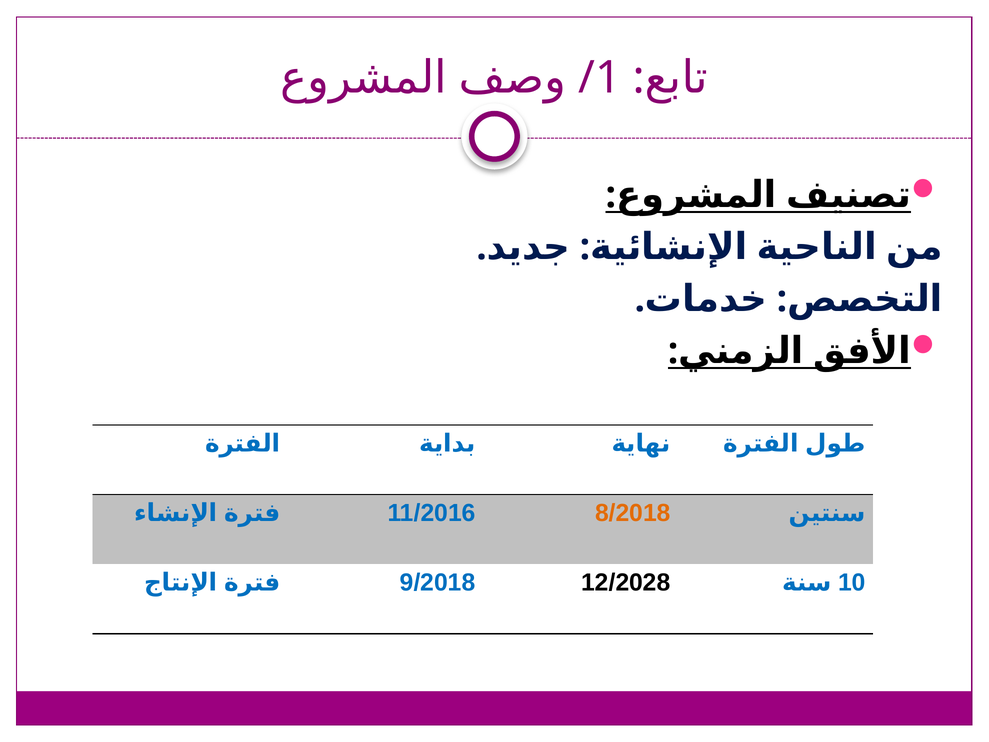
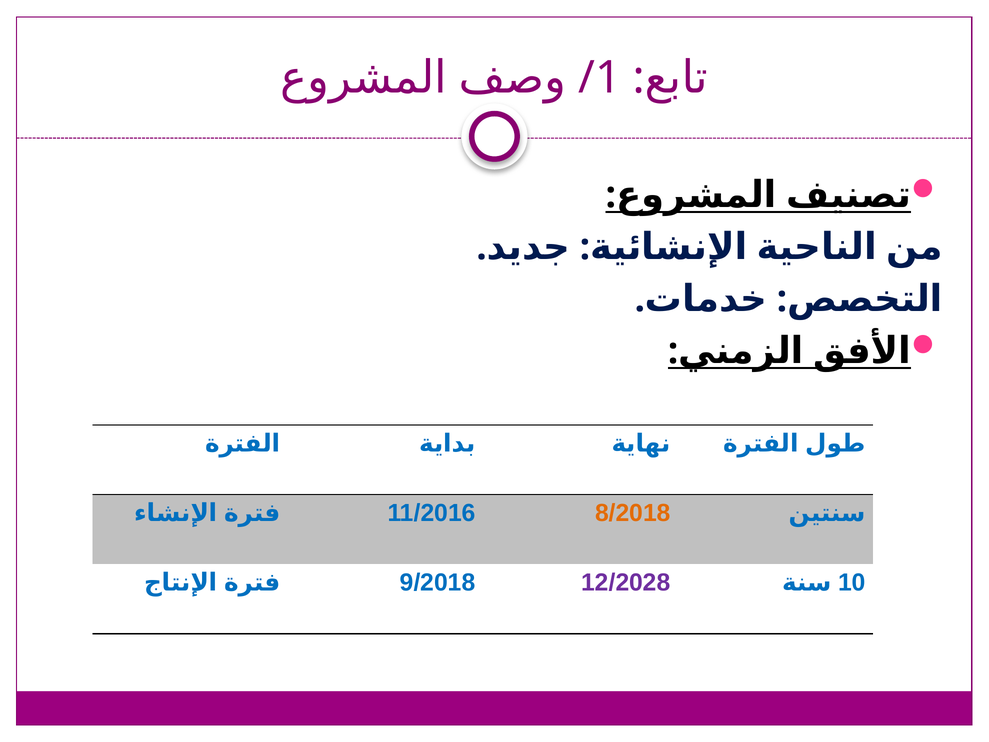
12/2028 colour: black -> purple
